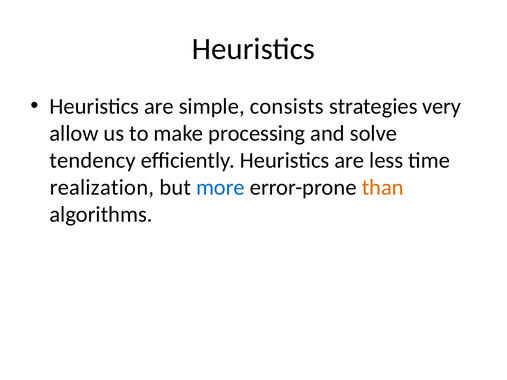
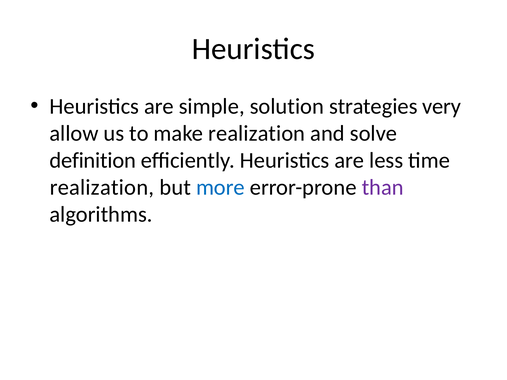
consists: consists -> solution
make processing: processing -> realization
tendency: tendency -> definition
than colour: orange -> purple
